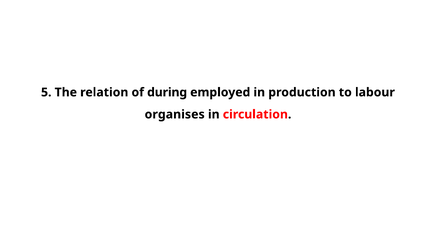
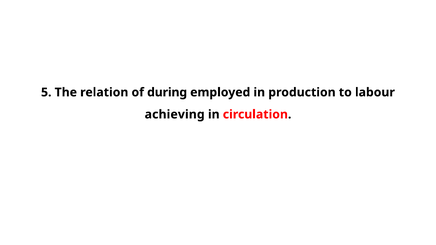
organises: organises -> achieving
